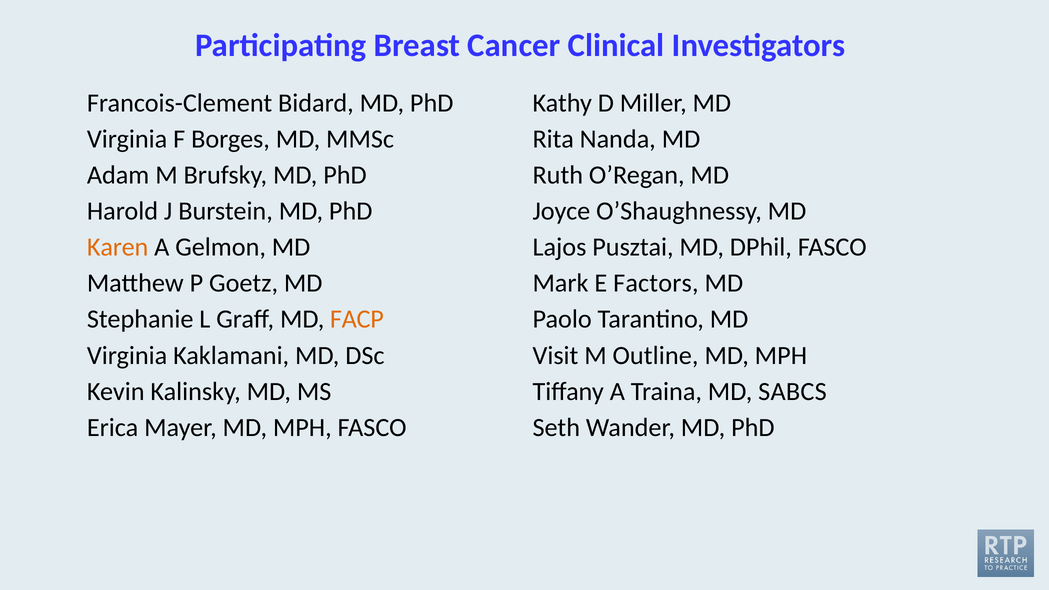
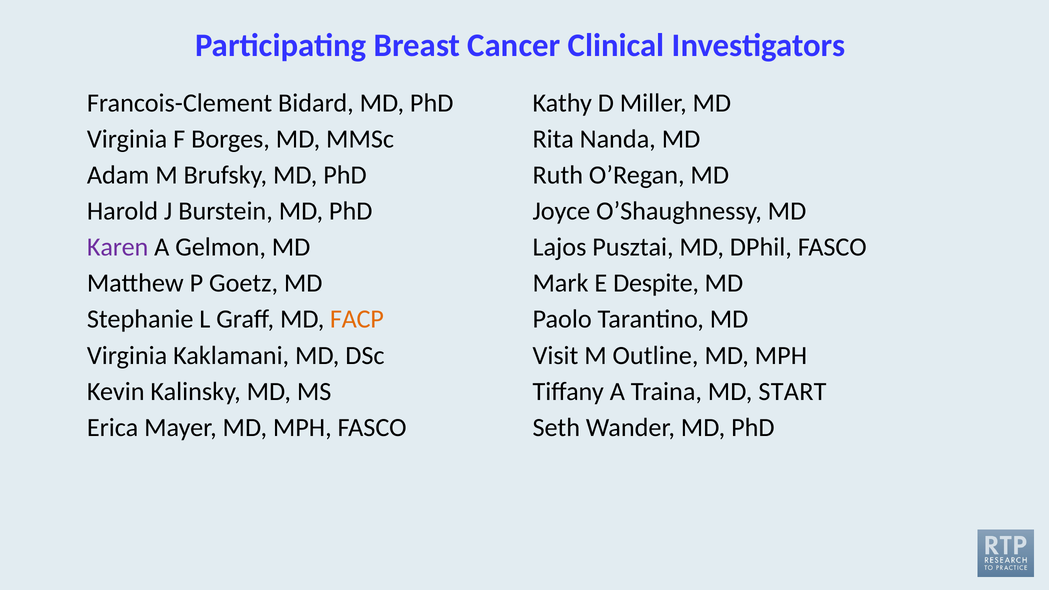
Karen colour: orange -> purple
Factors: Factors -> Despite
SABCS: SABCS -> START
